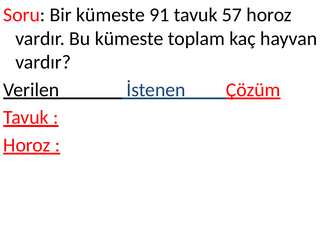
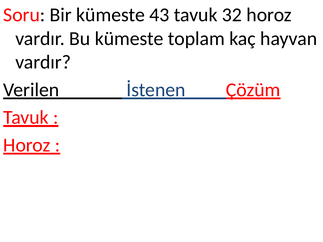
91: 91 -> 43
57: 57 -> 32
